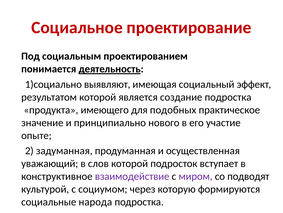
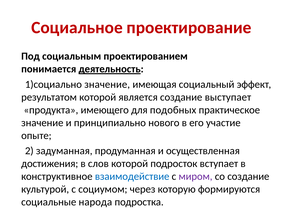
1)социально выявляют: выявляют -> значение
создание подростка: подростка -> выступает
уважающий: уважающий -> достижения
взаимодействие colour: purple -> blue
со подводят: подводят -> создание
